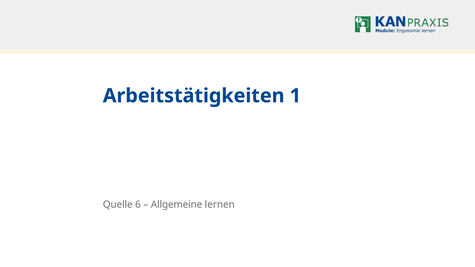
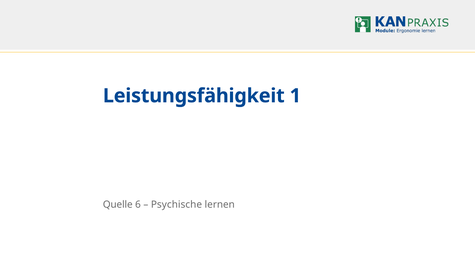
Arbeitstätigkeiten: Arbeitstätigkeiten -> Leistungsfähigkeit
Allgemeine: Allgemeine -> Psychische
